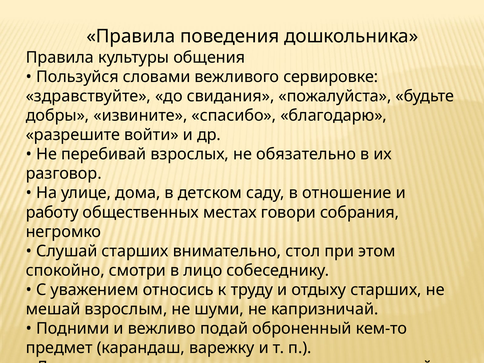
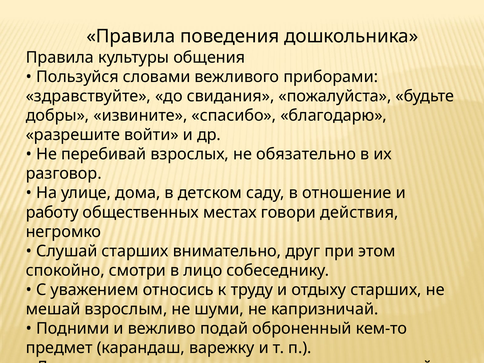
сервировке: сервировке -> приборами
собрания: собрания -> действия
стол: стол -> друг
